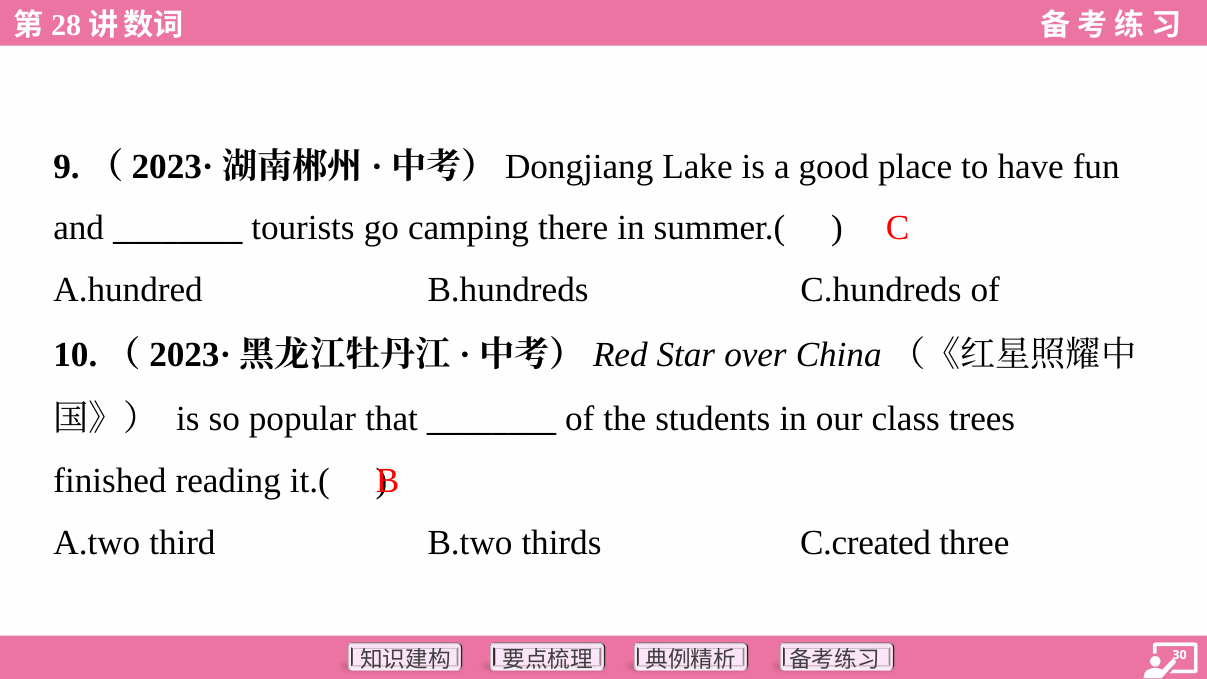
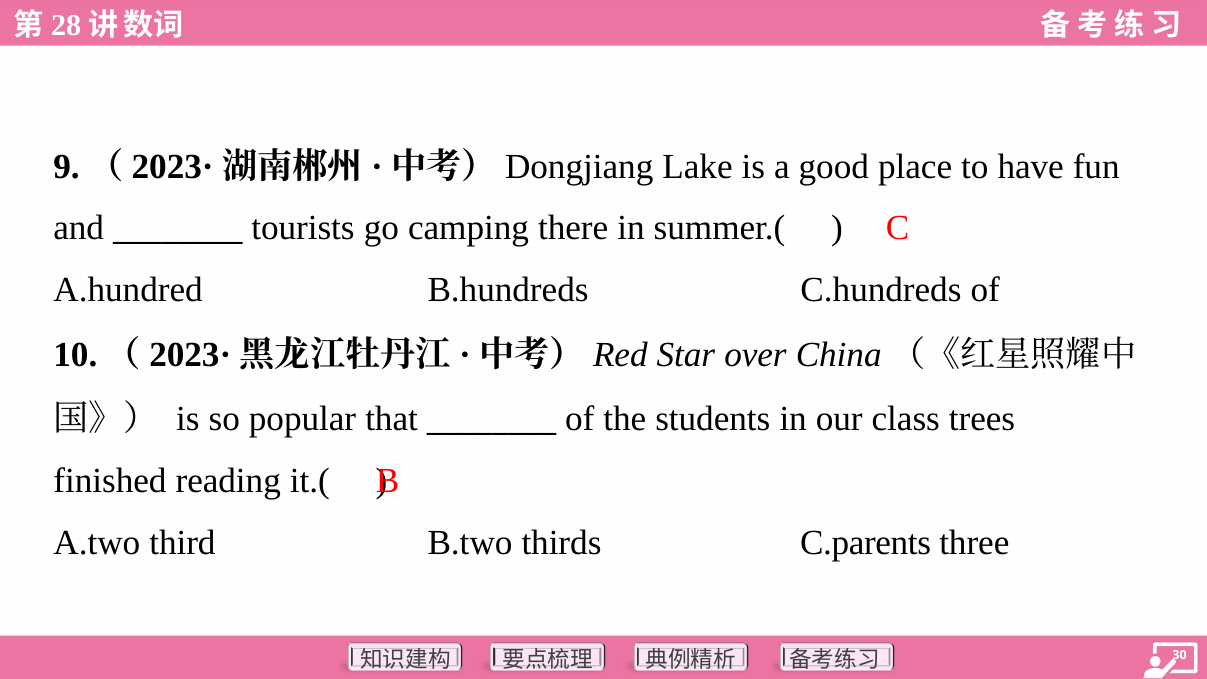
C.created: C.created -> C.parents
